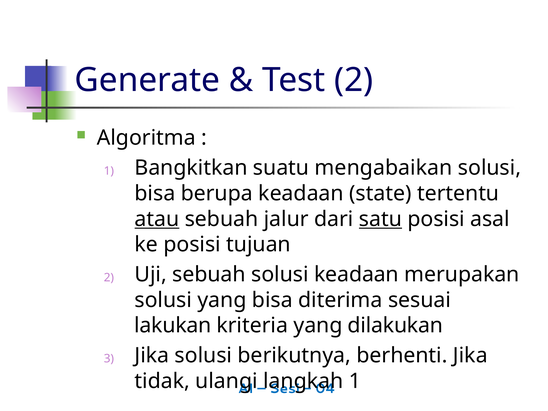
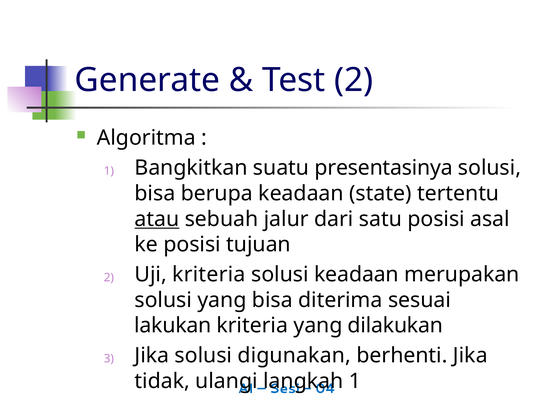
mengabaikan: mengabaikan -> presentasinya
satu underline: present -> none
Uji sebuah: sebuah -> kriteria
berikutnya: berikutnya -> digunakan
